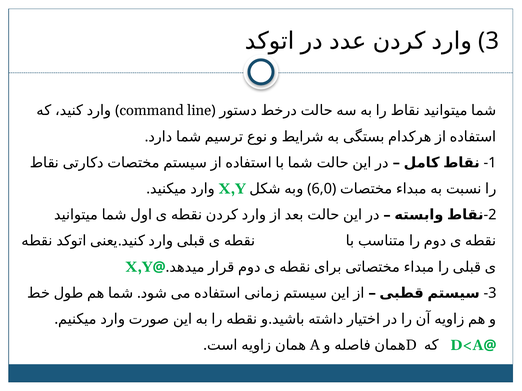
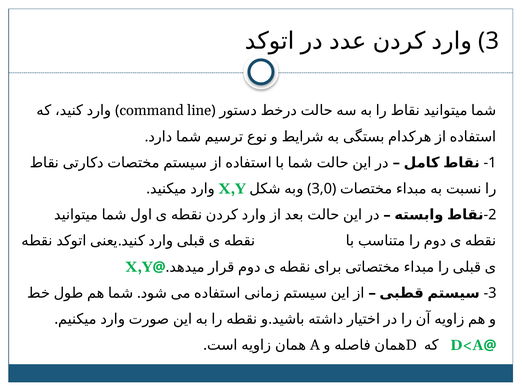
6,0: 6,0 -> 3,0
